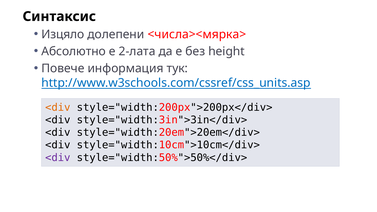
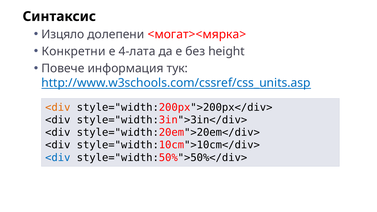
<числа><мярка>: <числа><мярка> -> <могат><мярка>
Абсолютно: Абсолютно -> Конкретни
2-лата: 2-лата -> 4-лата
<div at (58, 158) colour: purple -> blue
